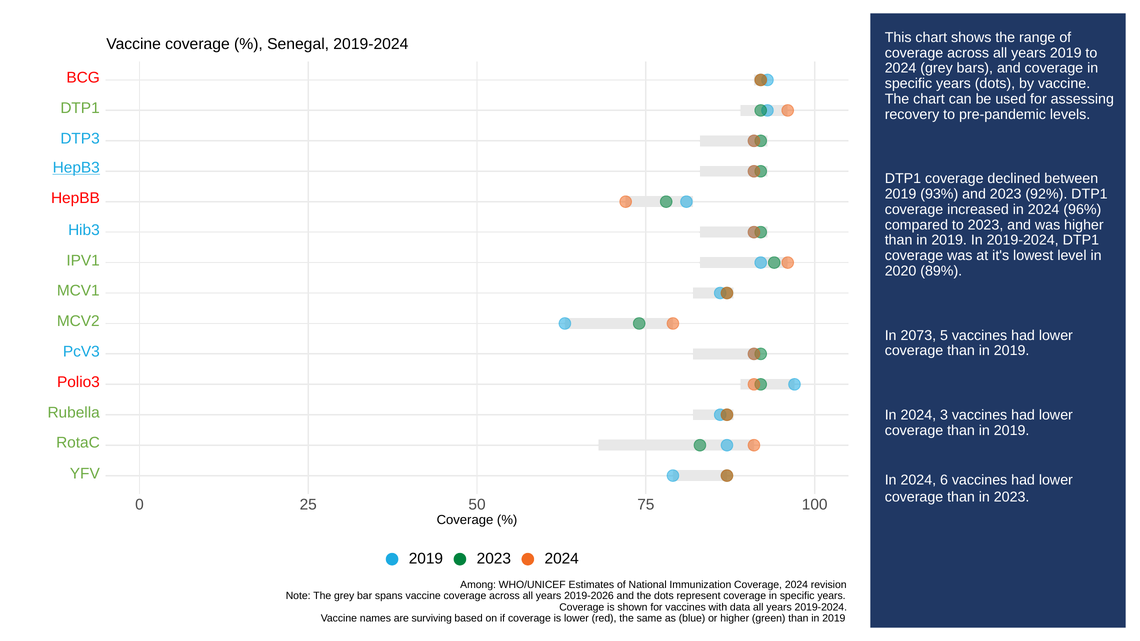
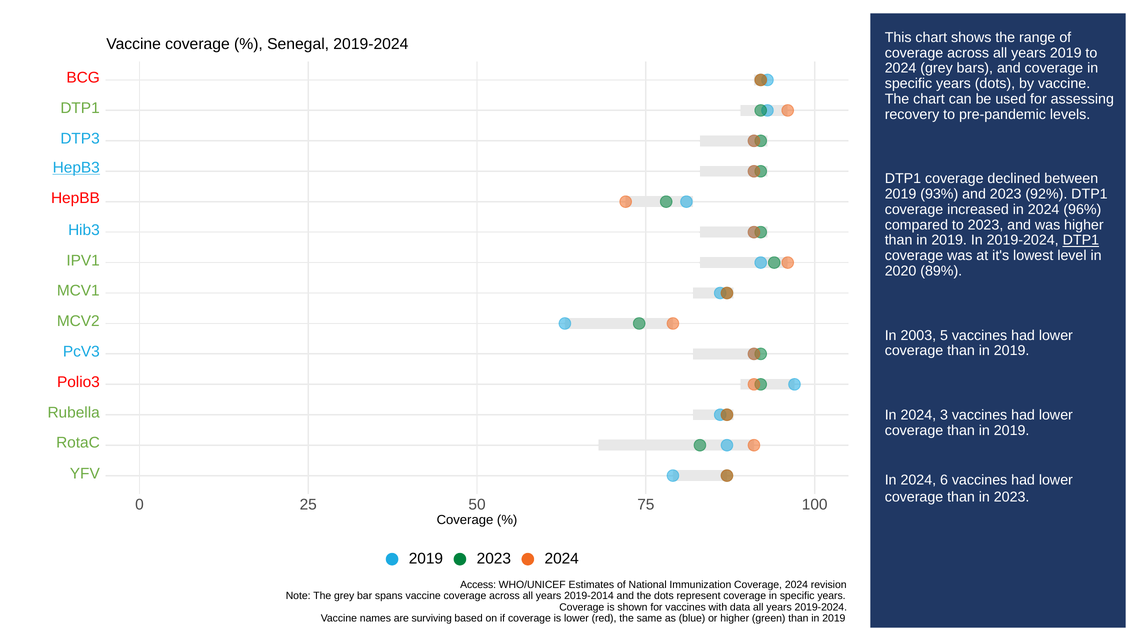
DTP1 at (1081, 240) underline: none -> present
2073: 2073 -> 2003
Among: Among -> Access
2019-2026: 2019-2026 -> 2019-2014
